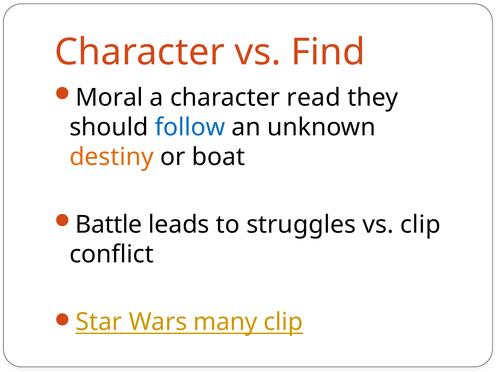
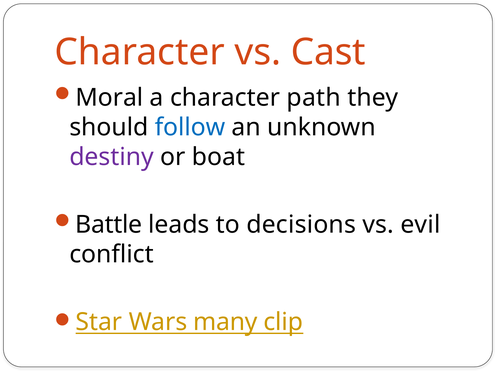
Find: Find -> Cast
read: read -> path
destiny colour: orange -> purple
struggles: struggles -> decisions
vs clip: clip -> evil
